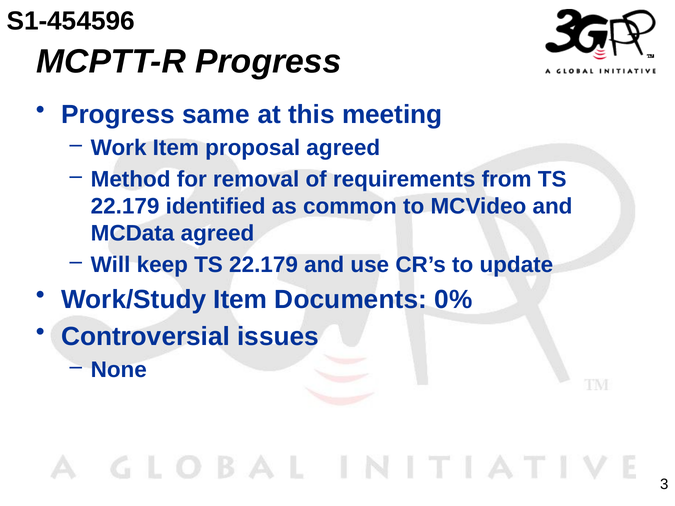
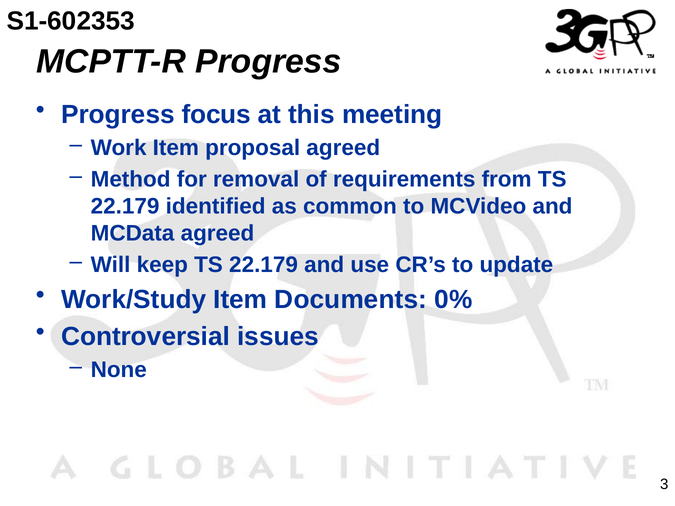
S1-454596: S1-454596 -> S1-602353
same: same -> focus
